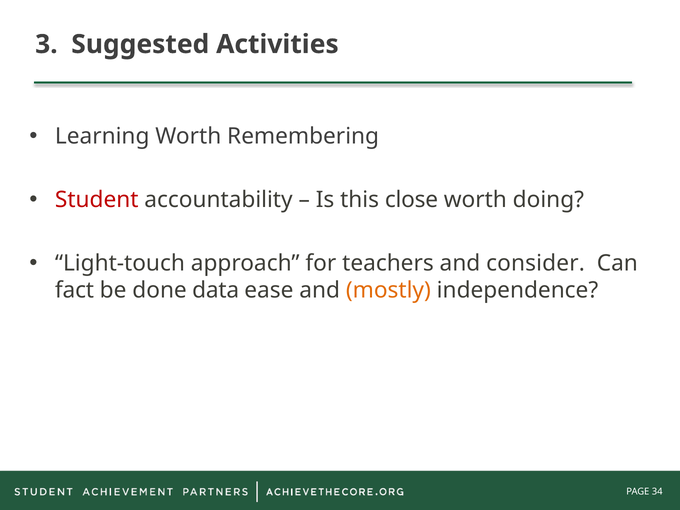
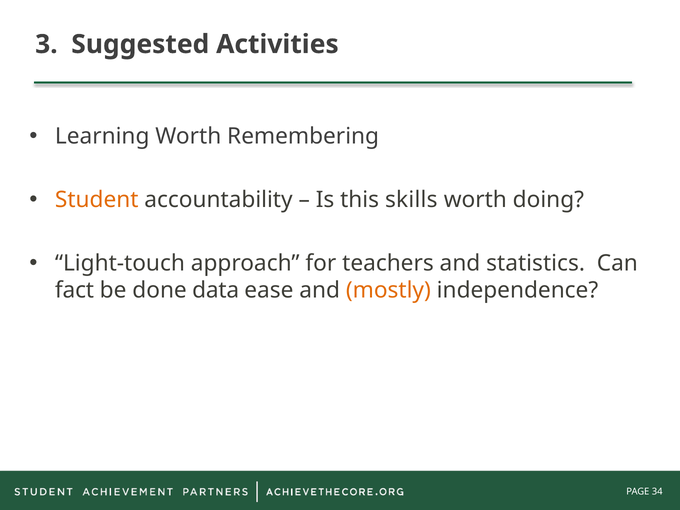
Student colour: red -> orange
close: close -> skills
consider: consider -> statistics
